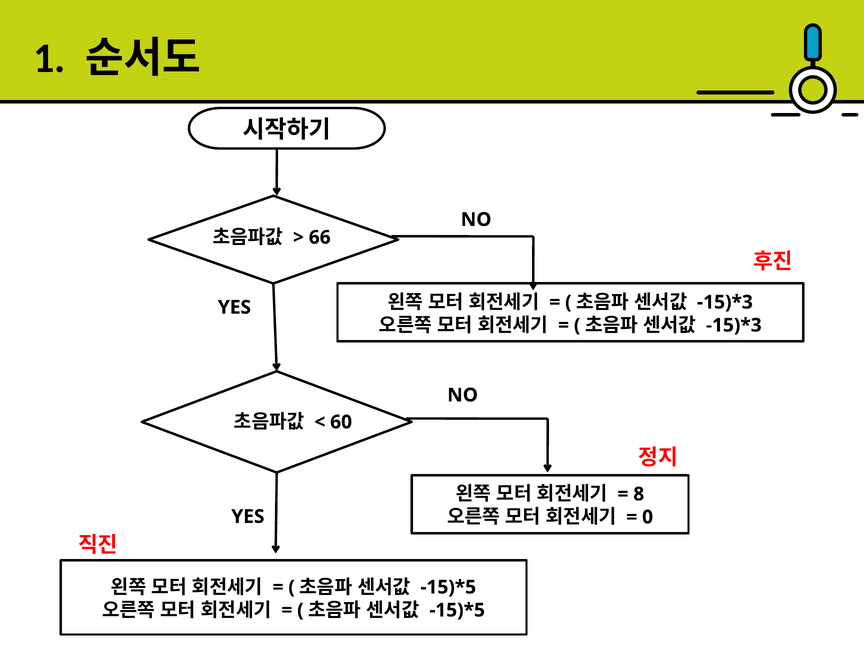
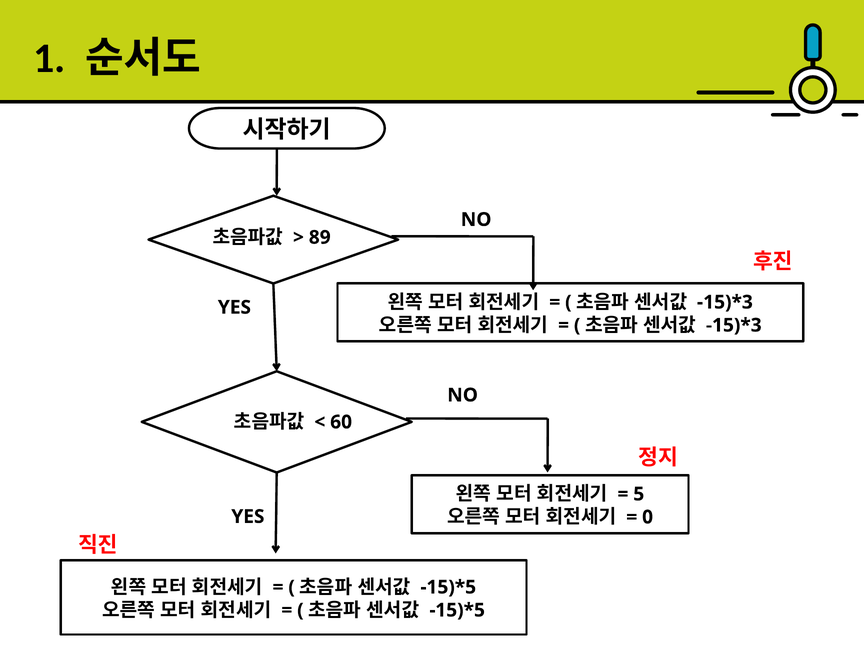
66: 66 -> 89
8: 8 -> 5
